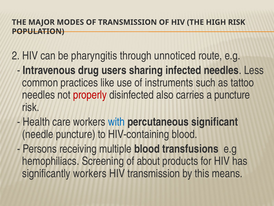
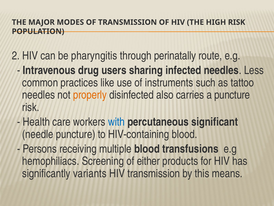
unnoticed: unnoticed -> perinatally
properly colour: red -> orange
about: about -> either
significantly workers: workers -> variants
